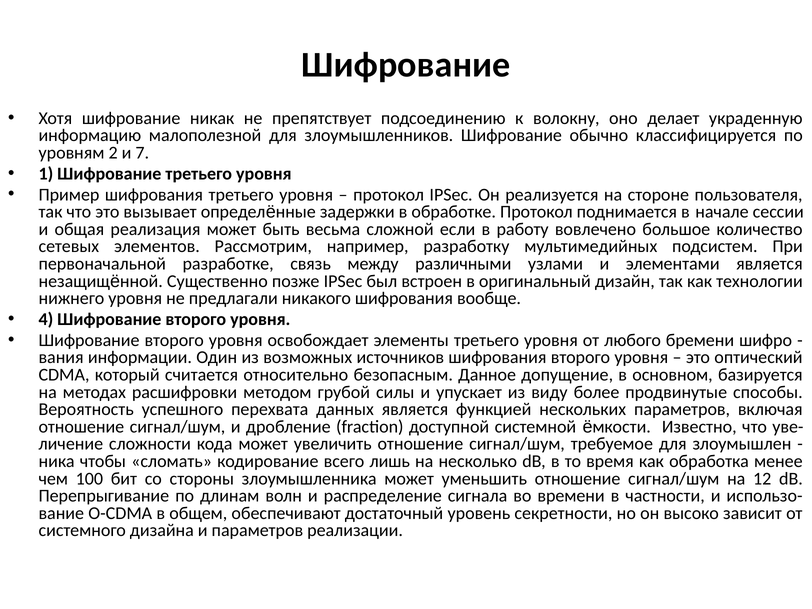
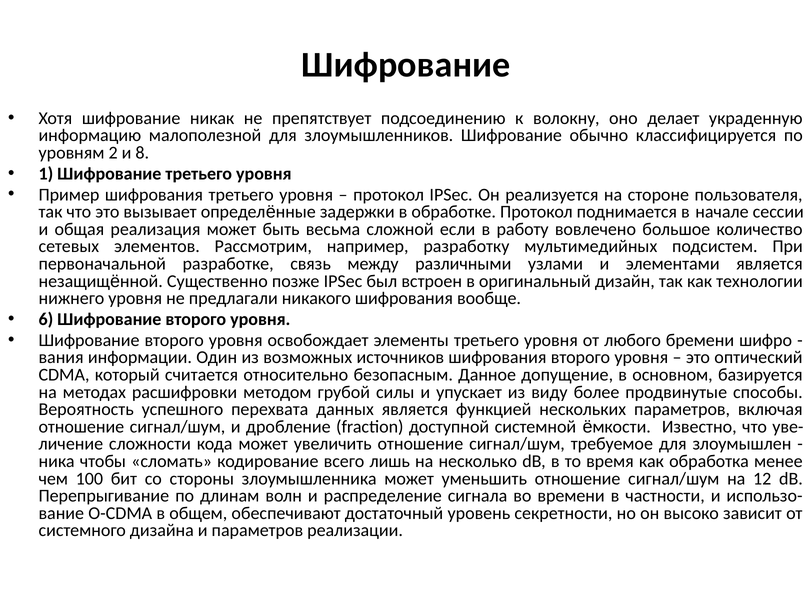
7: 7 -> 8
4: 4 -> 6
